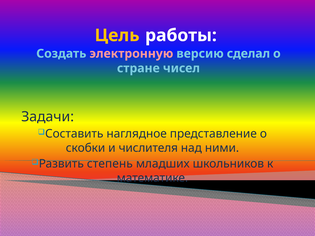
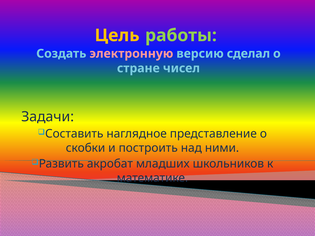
работы colour: white -> light green
числителя: числителя -> построить
степень: степень -> акробат
